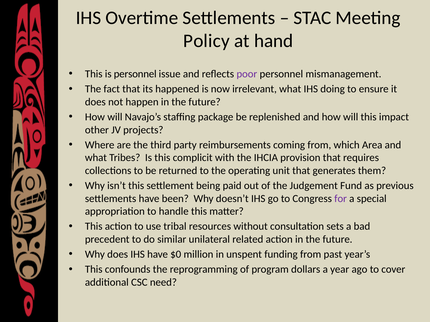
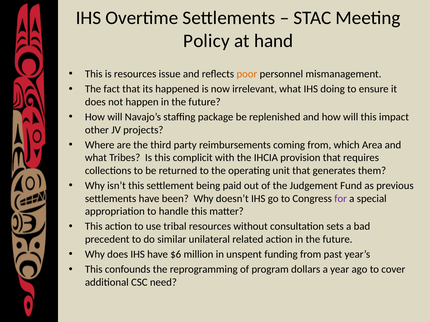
is personnel: personnel -> resources
poor colour: purple -> orange
$0: $0 -> $6
